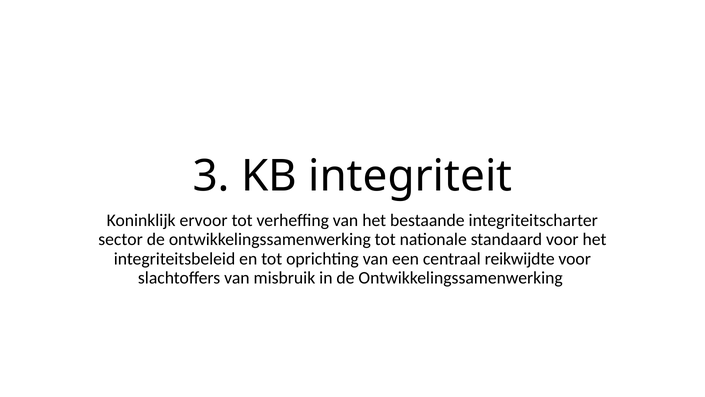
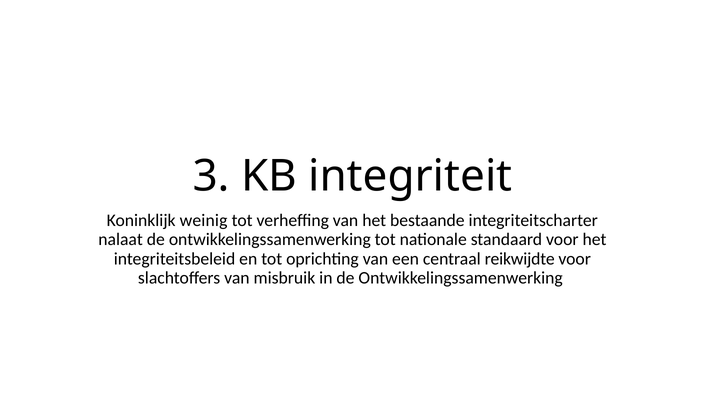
ervoor: ervoor -> weinig
sector: sector -> nalaat
